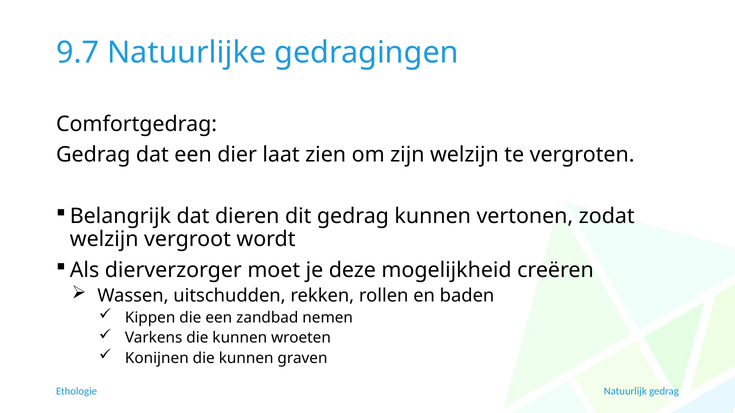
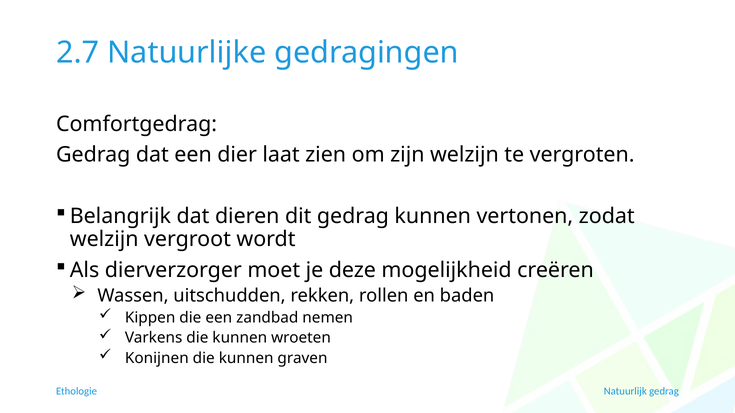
9.7: 9.7 -> 2.7
